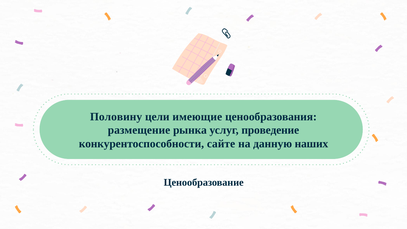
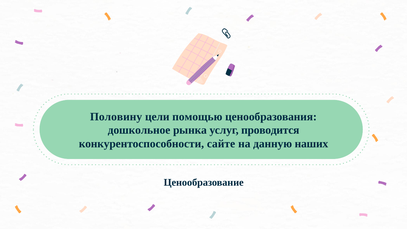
имеющие: имеющие -> помощью
размещение: размещение -> дошкольное
проведение: проведение -> проводится
